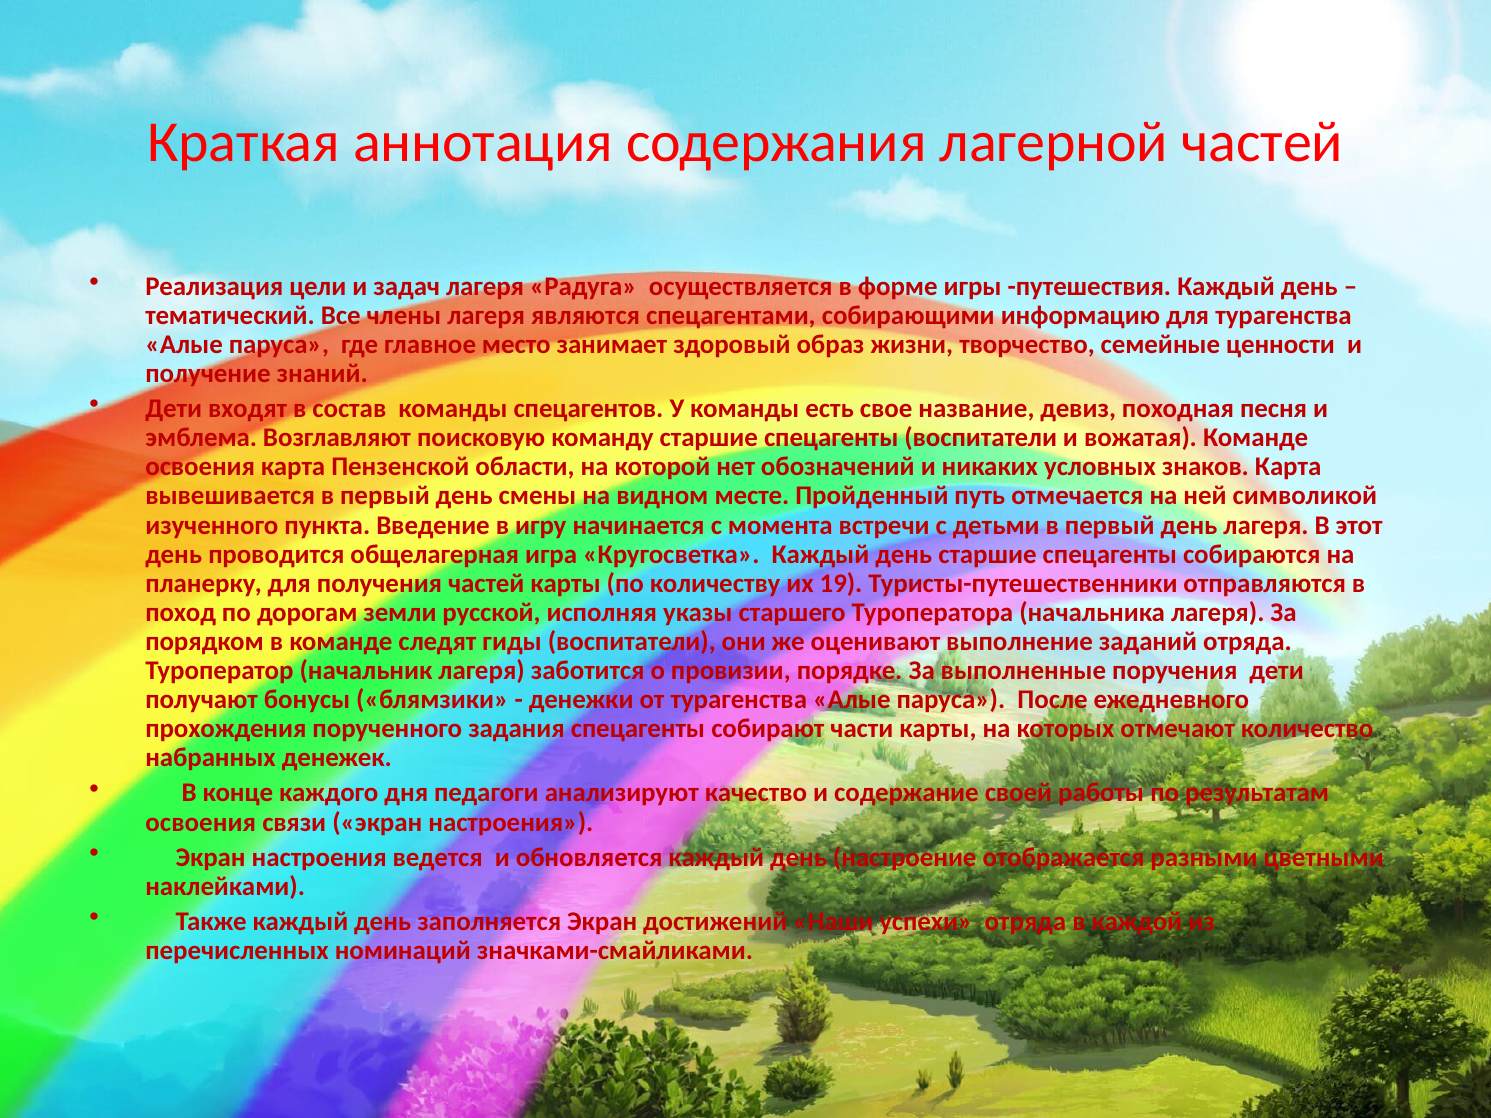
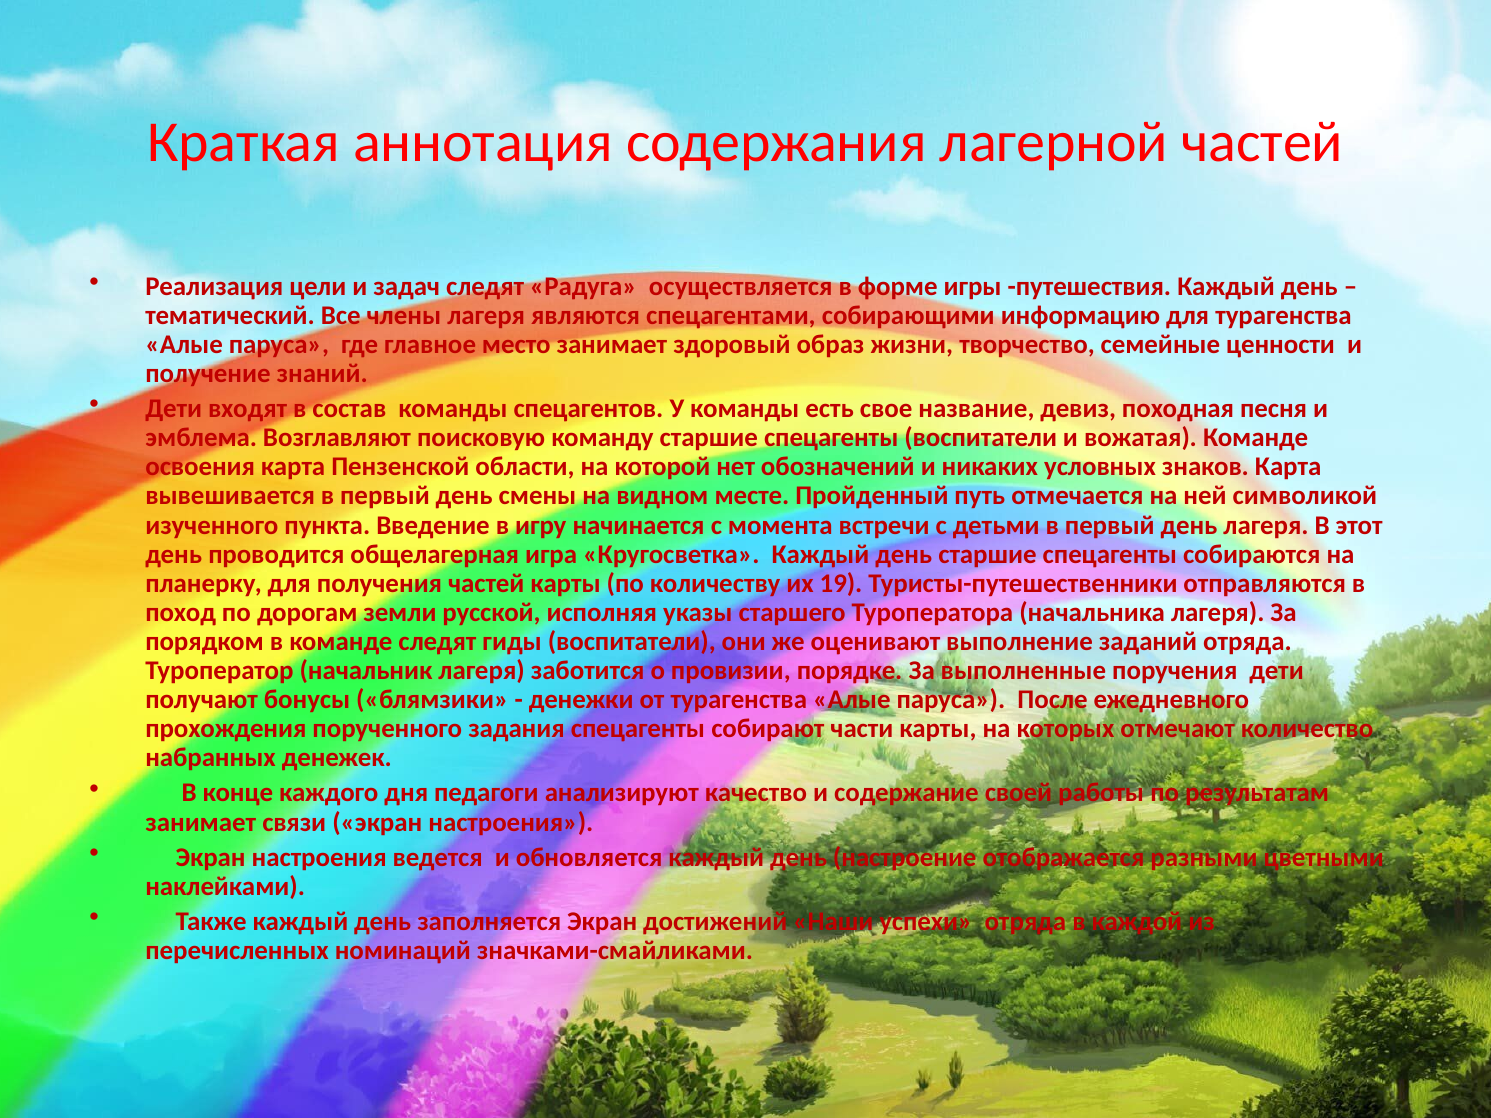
задач лагеря: лагеря -> следят
освоения at (201, 822): освоения -> занимает
